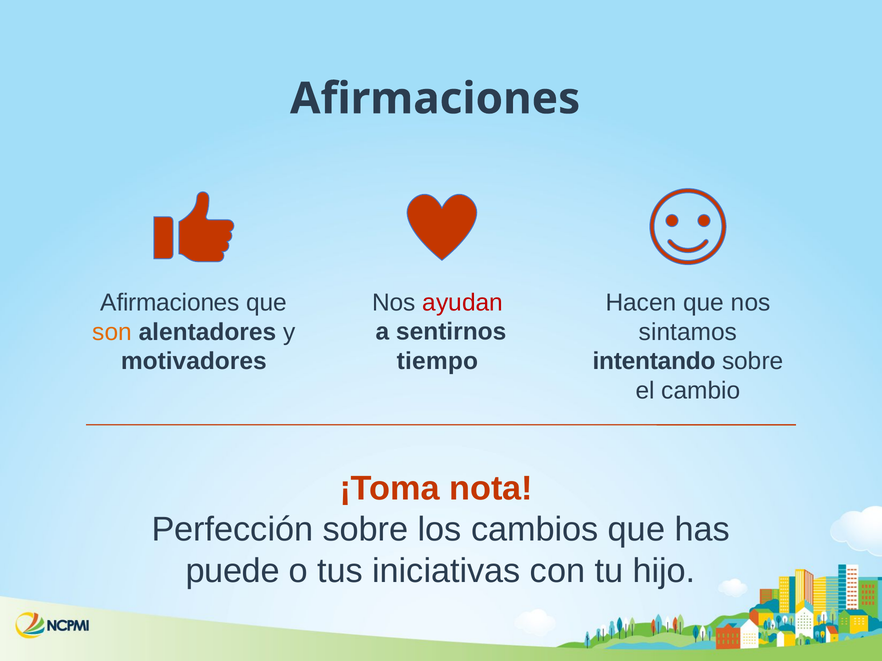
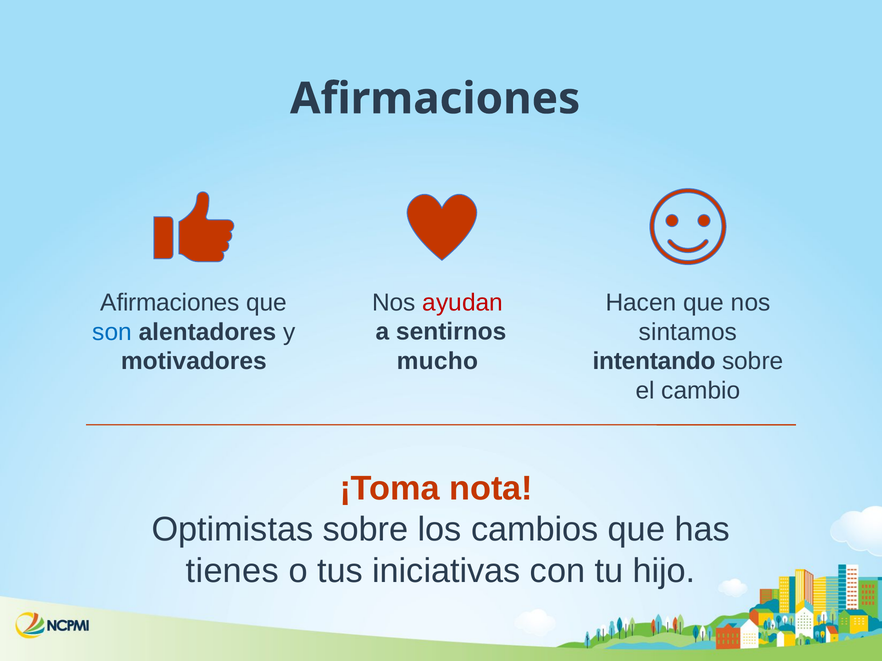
son colour: orange -> blue
tiempo: tiempo -> mucho
Perfección: Perfección -> Optimistas
puede: puede -> tienes
